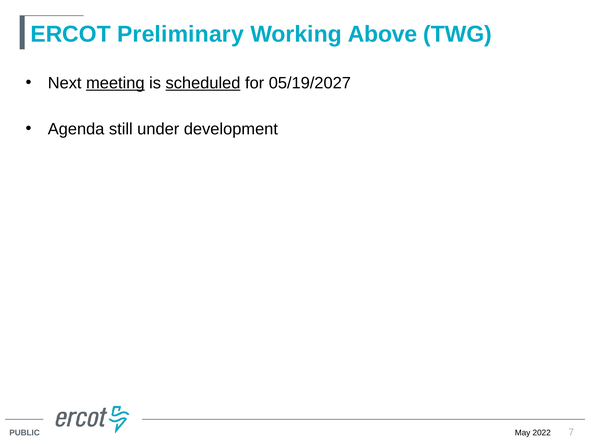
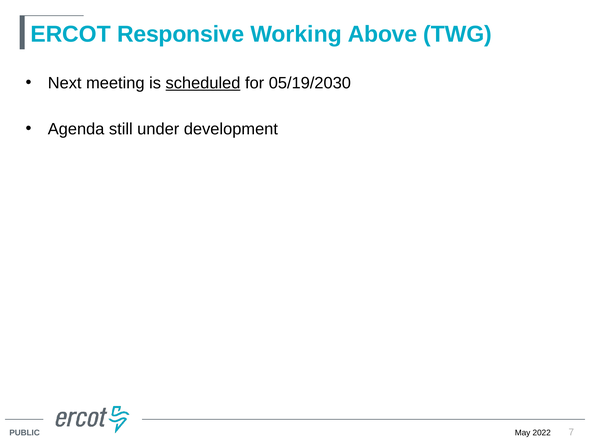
Preliminary: Preliminary -> Responsive
meeting underline: present -> none
05/19/2027: 05/19/2027 -> 05/19/2030
